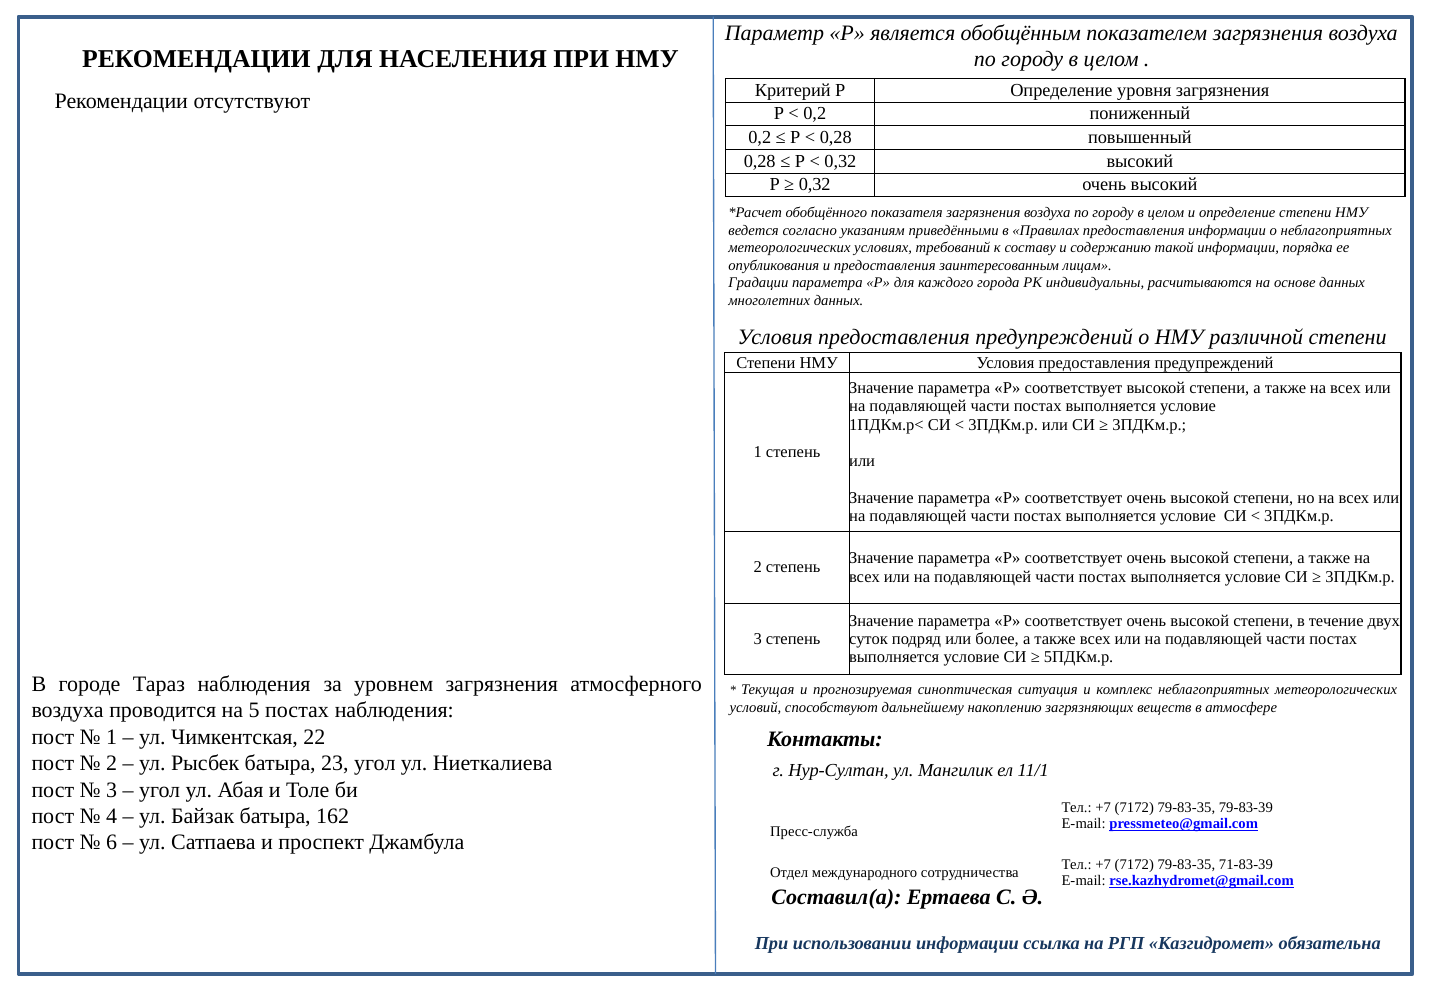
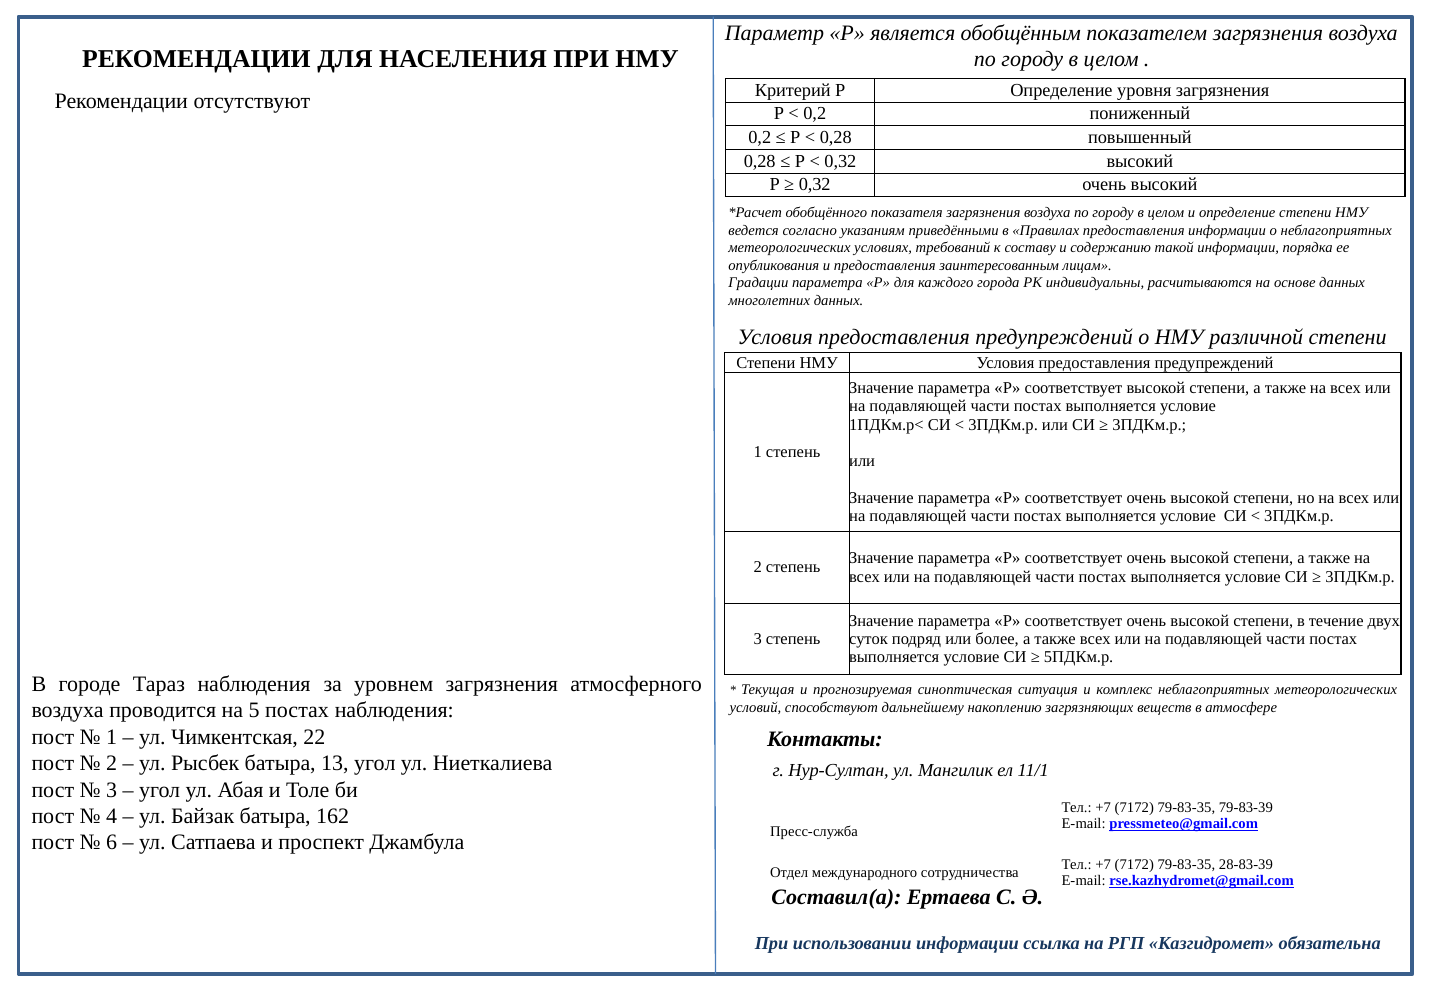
23: 23 -> 13
71-83-39: 71-83-39 -> 28-83-39
